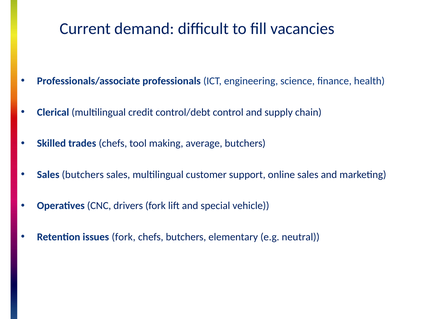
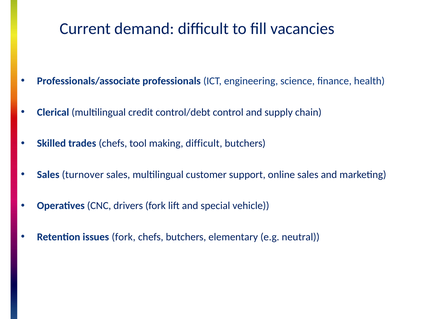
making average: average -> difficult
Sales butchers: butchers -> turnover
